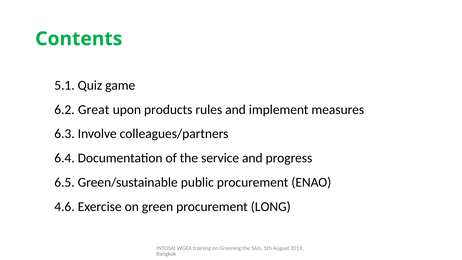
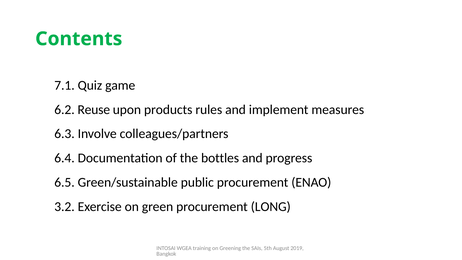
5.1: 5.1 -> 7.1
Great: Great -> Reuse
service: service -> bottles
4.6: 4.6 -> 3.2
